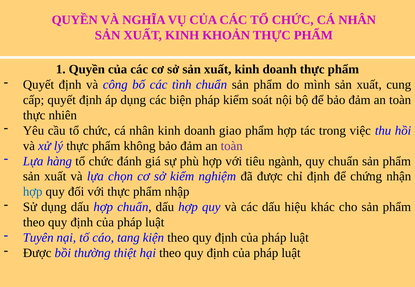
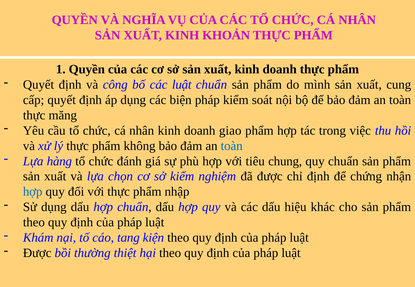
các tình: tình -> luật
nhiên: nhiên -> măng
toàn at (232, 146) colour: purple -> blue
ngành: ngành -> chung
Tuyên: Tuyên -> Khám
